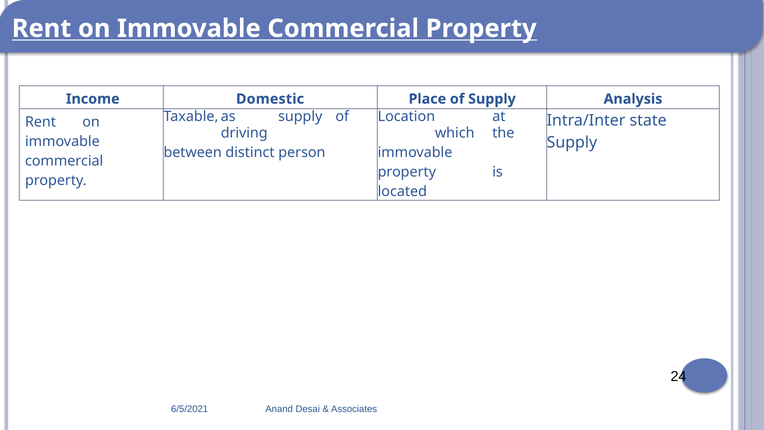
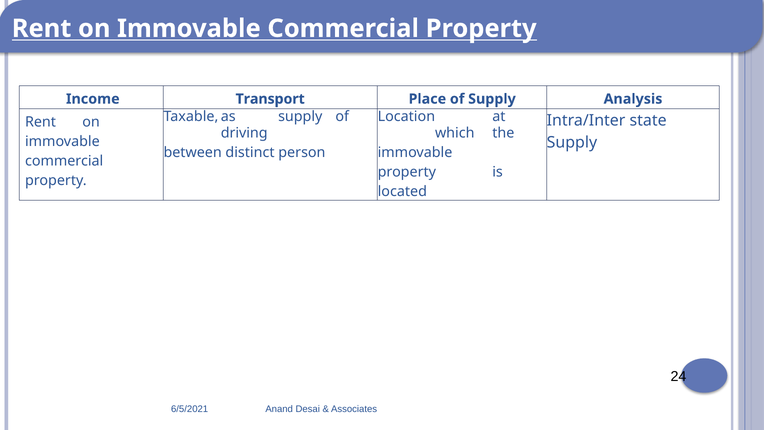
Domestic: Domestic -> Transport
